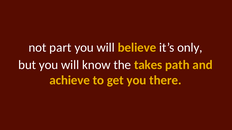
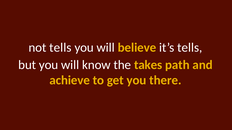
not part: part -> tells
it’s only: only -> tells
